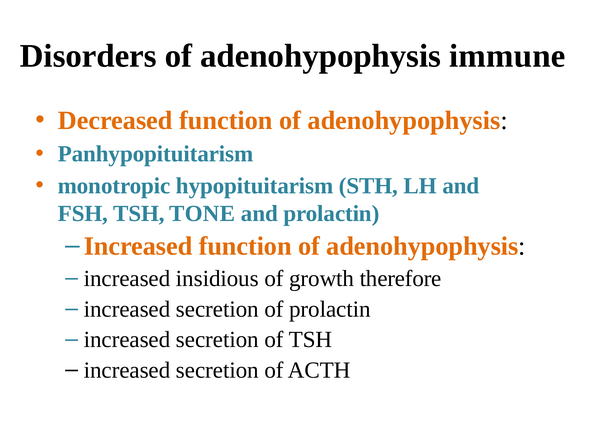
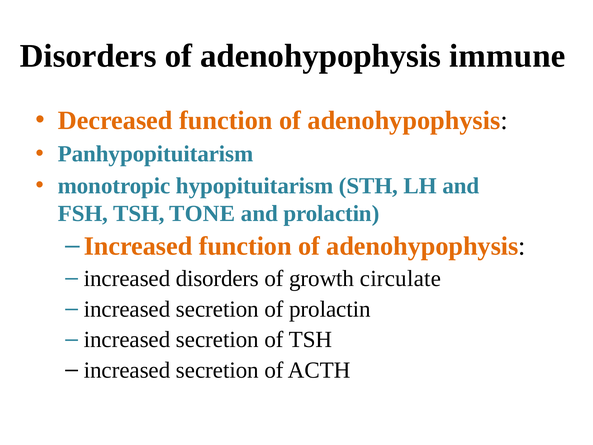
increased insidious: insidious -> disorders
therefore: therefore -> circulate
